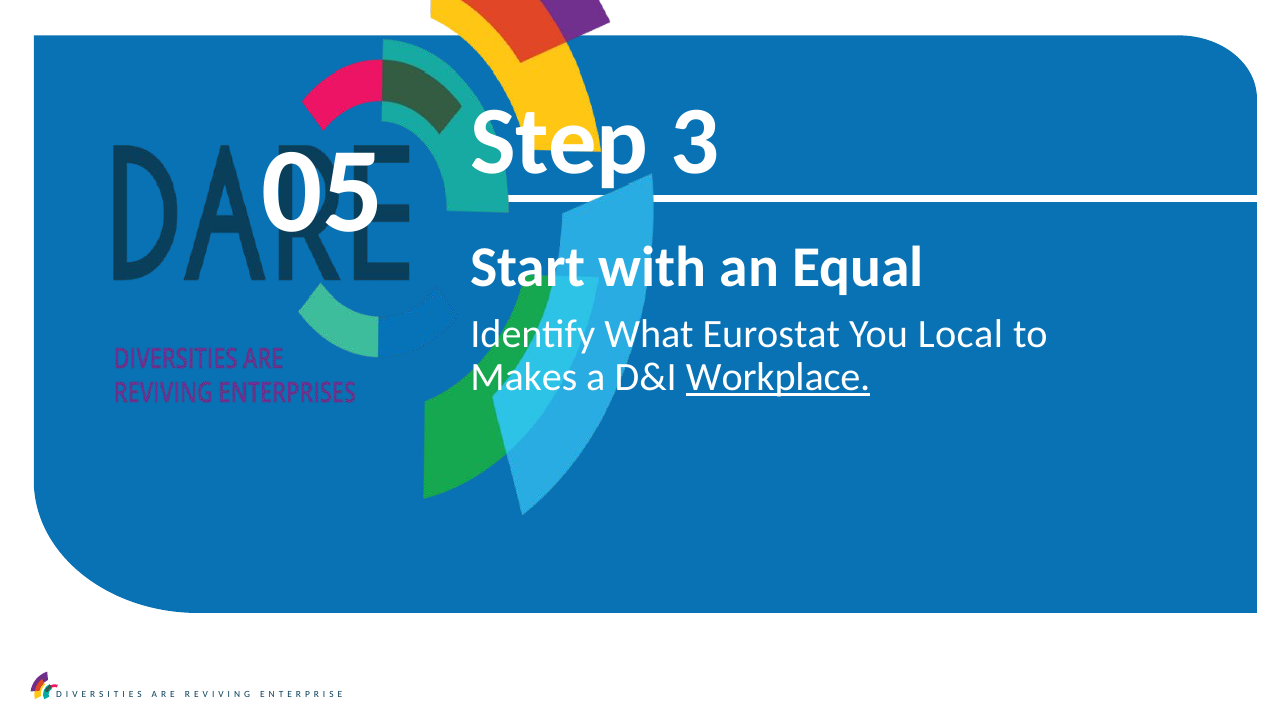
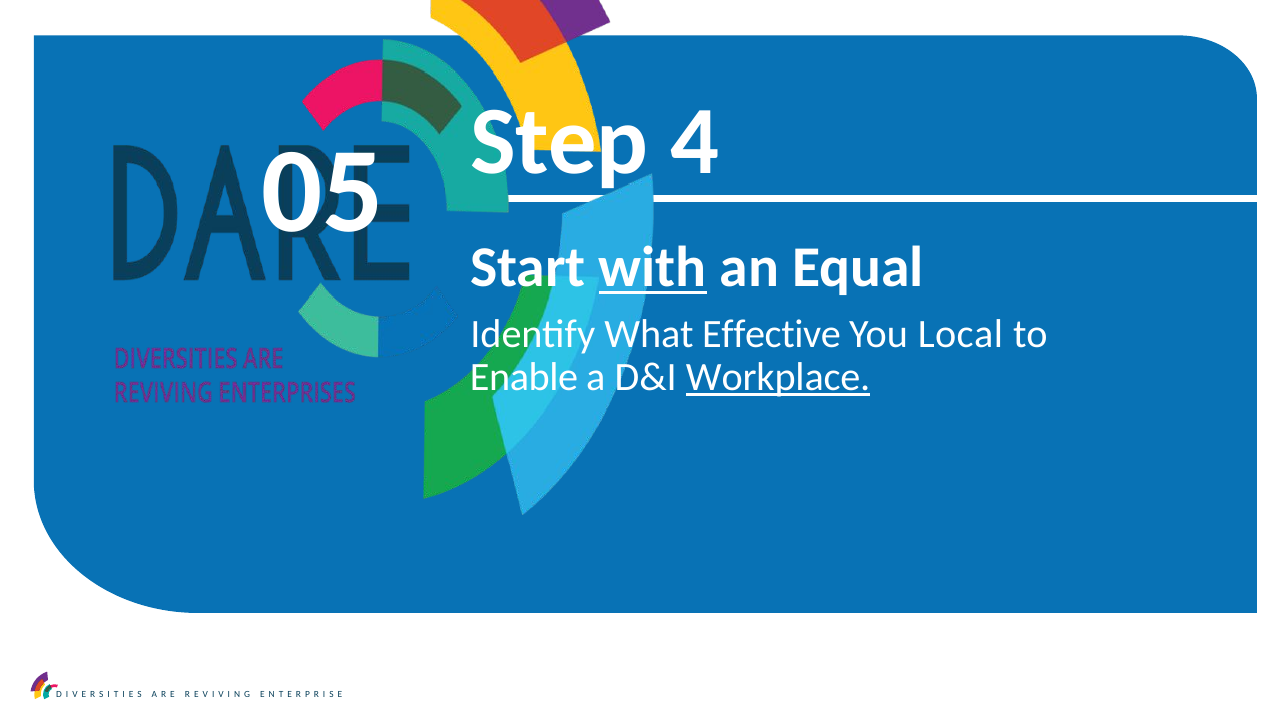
3: 3 -> 4
with underline: none -> present
Eurostat: Eurostat -> Effective
Makes: Makes -> Enable
